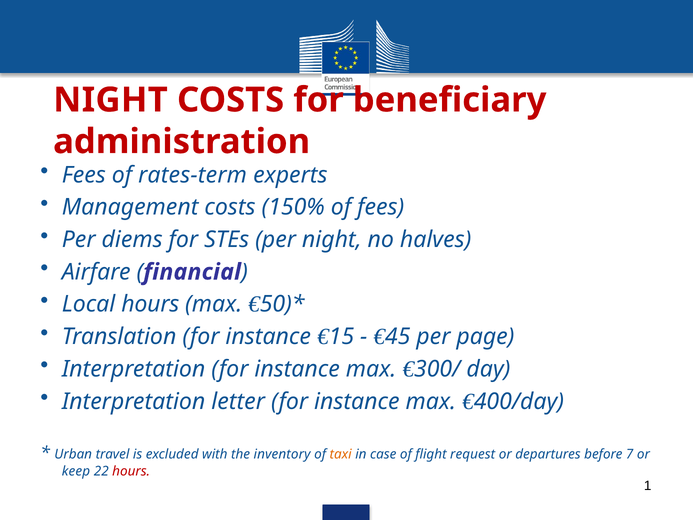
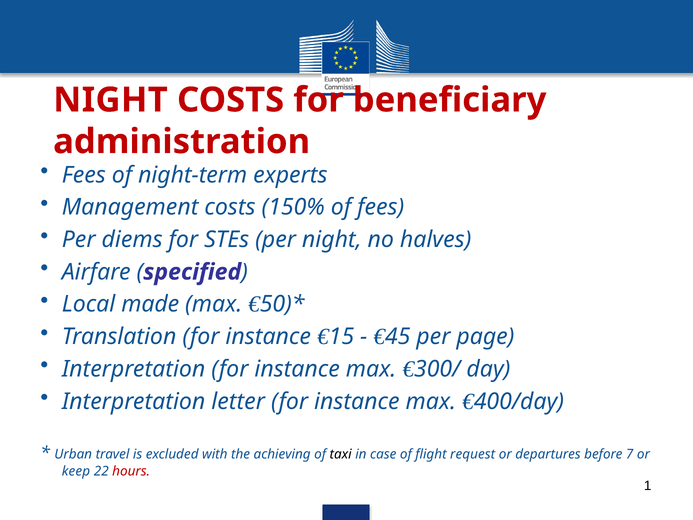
rates-term: rates-term -> night-term
financial: financial -> specified
Local hours: hours -> made
inventory: inventory -> achieving
taxi colour: orange -> black
